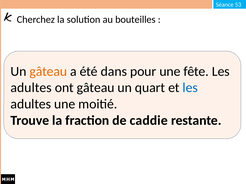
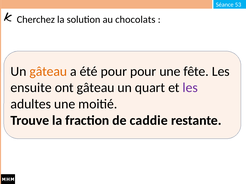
bouteilles: bouteilles -> chocolats
été dans: dans -> pour
adultes at (31, 88): adultes -> ensuite
les at (190, 88) colour: blue -> purple
